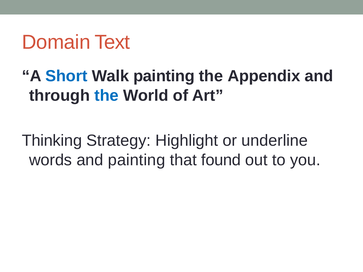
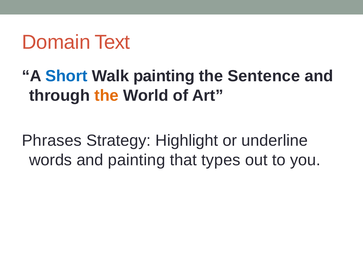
Appendix: Appendix -> Sentence
the at (106, 96) colour: blue -> orange
Thinking: Thinking -> Phrases
found: found -> types
